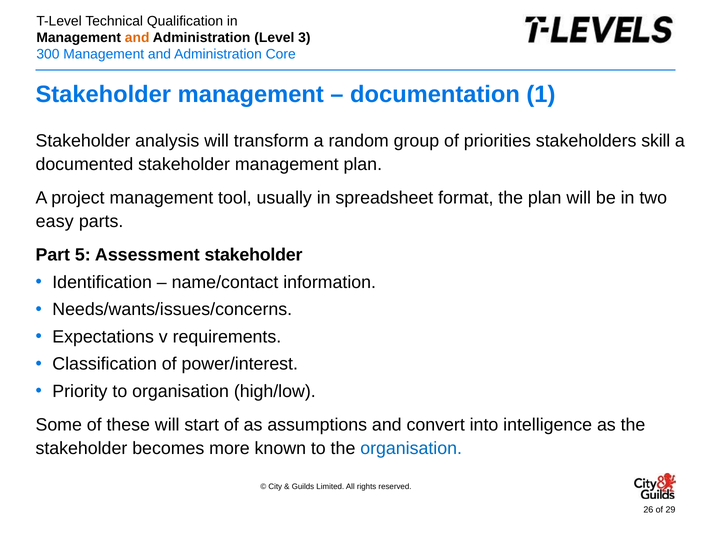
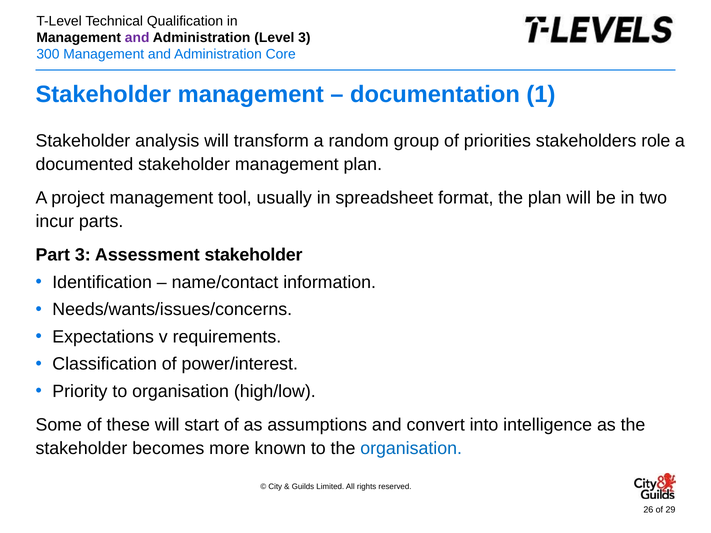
and at (137, 38) colour: orange -> purple
skill: skill -> role
easy: easy -> incur
Part 5: 5 -> 3
